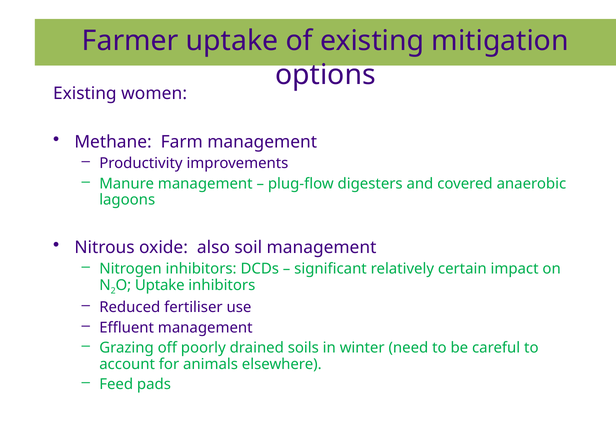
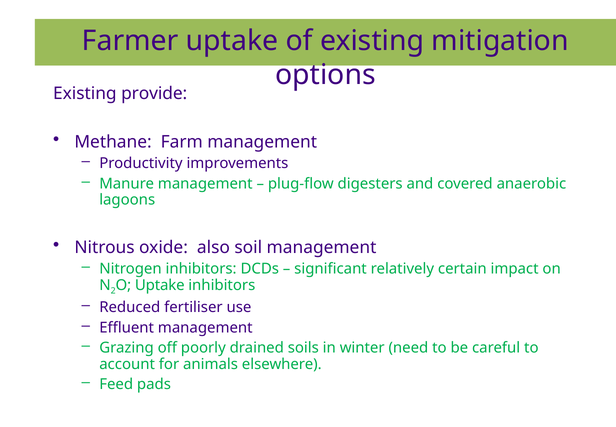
women: women -> provide
